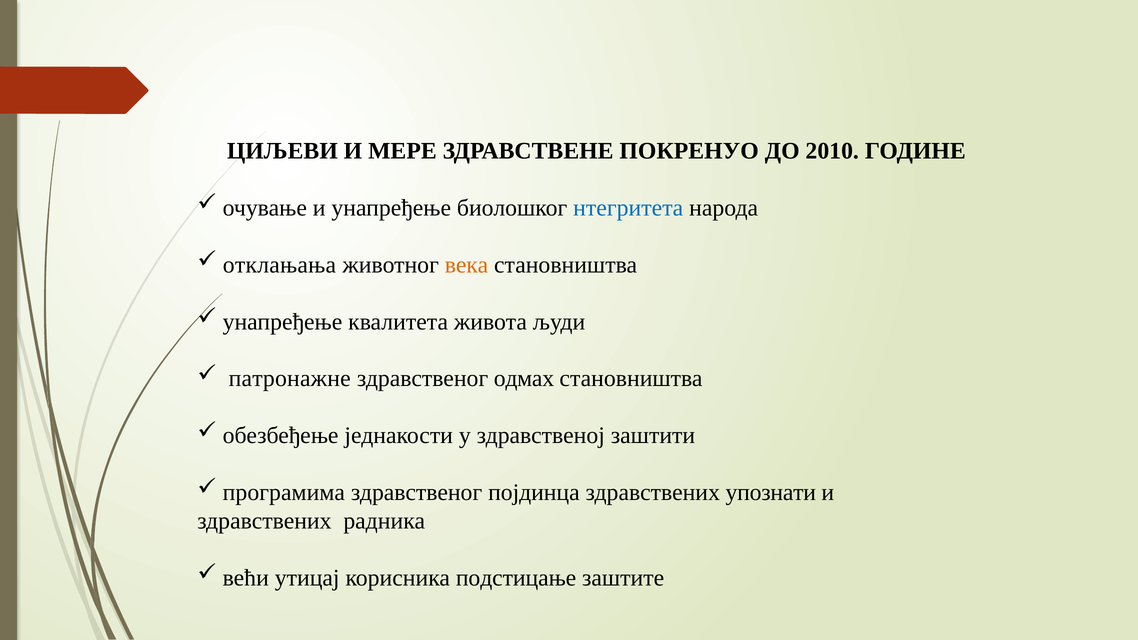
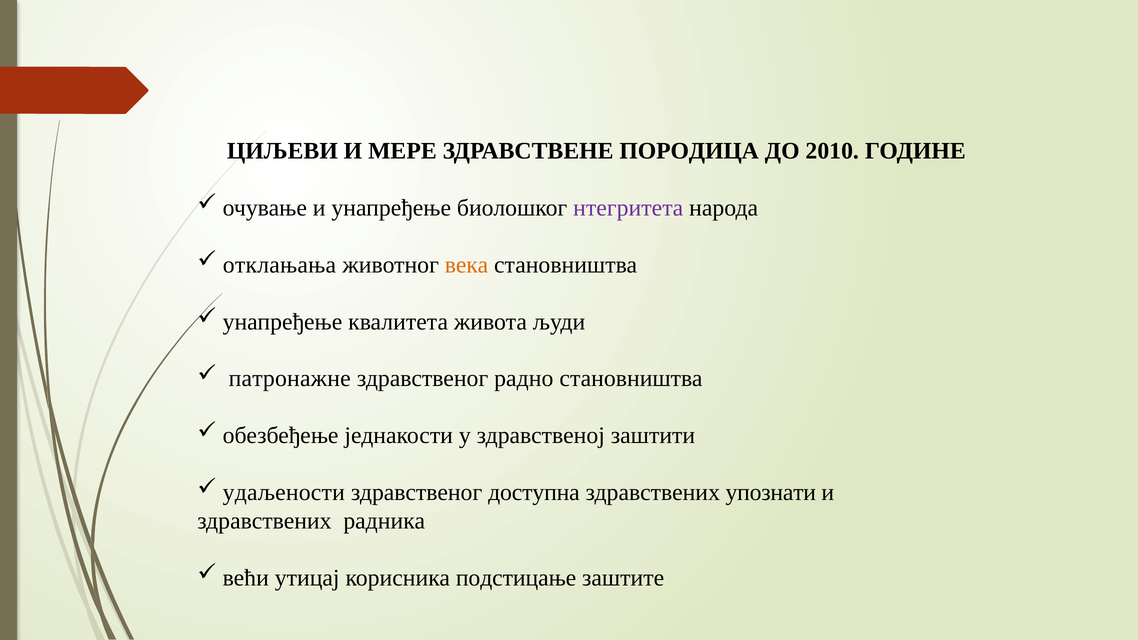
ПОКРЕНУО: ПОКРЕНУО -> ПОРОДИЦА
нтегритета colour: blue -> purple
одмах: одмах -> радно
програмима: програмима -> удаљености
појдинца: појдинца -> доступна
